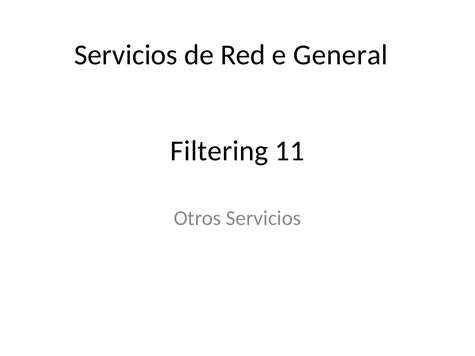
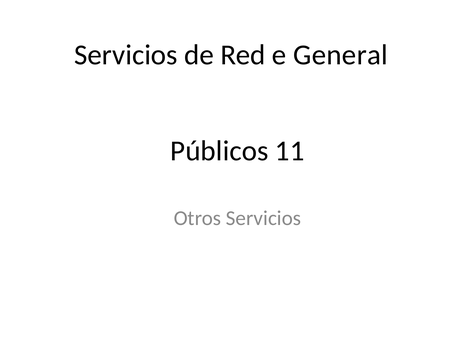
Filtering: Filtering -> Públicos
